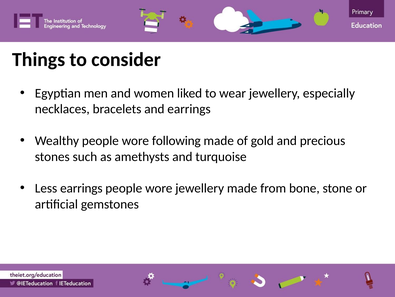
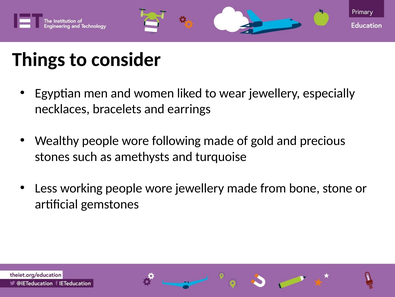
Less earrings: earrings -> working
